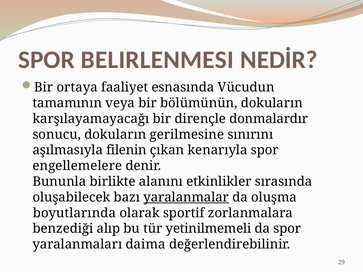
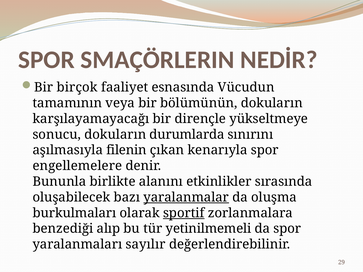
BELIRLENMESI: BELIRLENMESI -> SMAÇÖRLERIN
ortaya: ortaya -> birçok
donmalardır: donmalardır -> yükseltmeye
gerilmesine: gerilmesine -> durumlarda
boyutlarında: boyutlarında -> burkulmaları
sportif underline: none -> present
daima: daima -> sayılır
